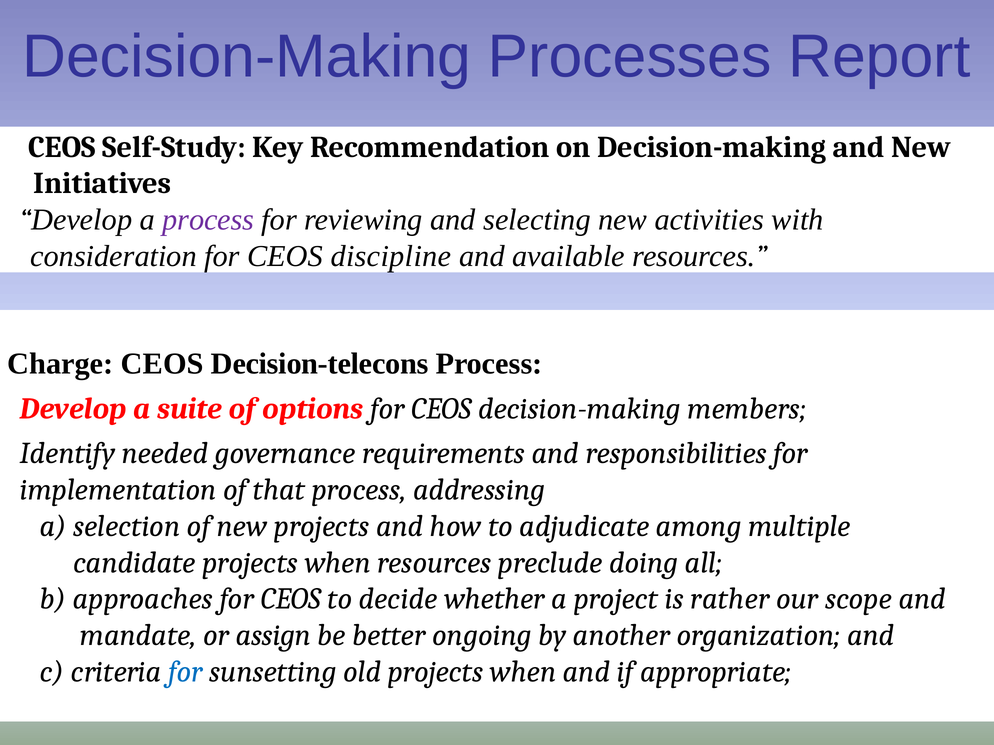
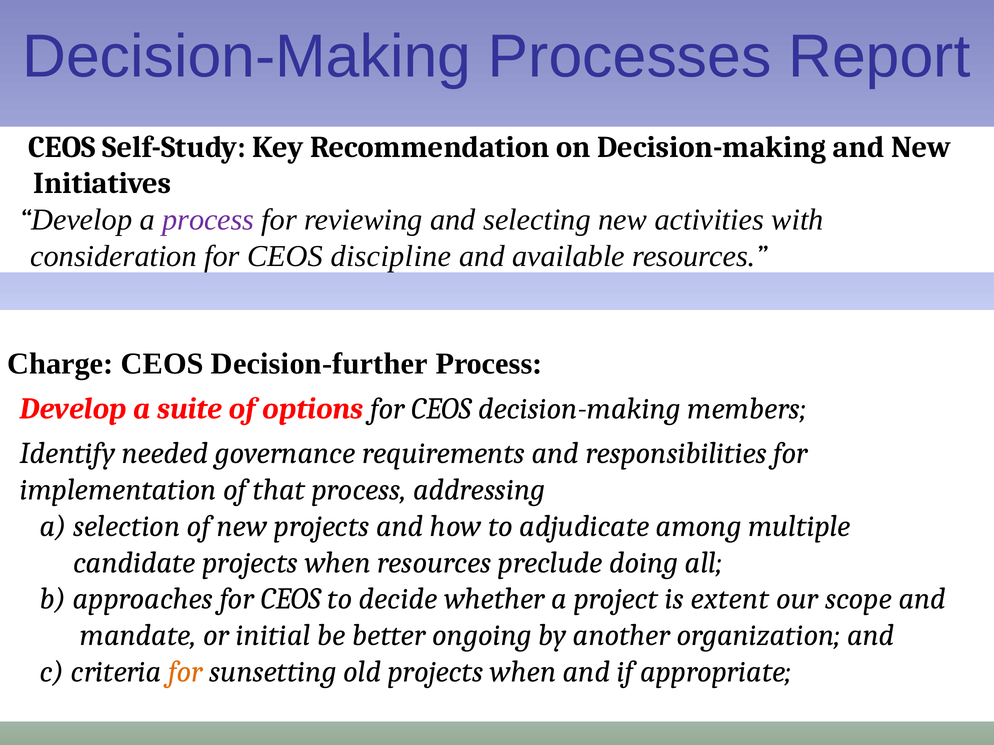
Decision-telecons: Decision-telecons -> Decision-further
rather: rather -> extent
assign: assign -> initial
for at (186, 672) colour: blue -> orange
